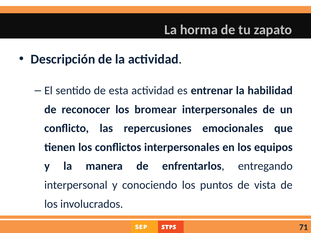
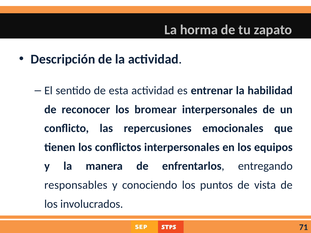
interpersonal: interpersonal -> responsables
